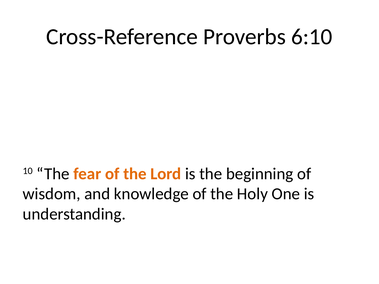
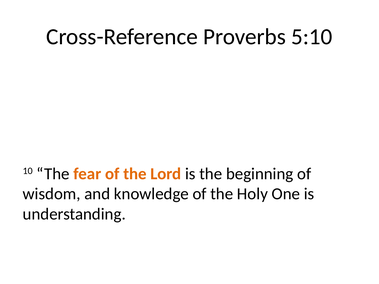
6:10: 6:10 -> 5:10
